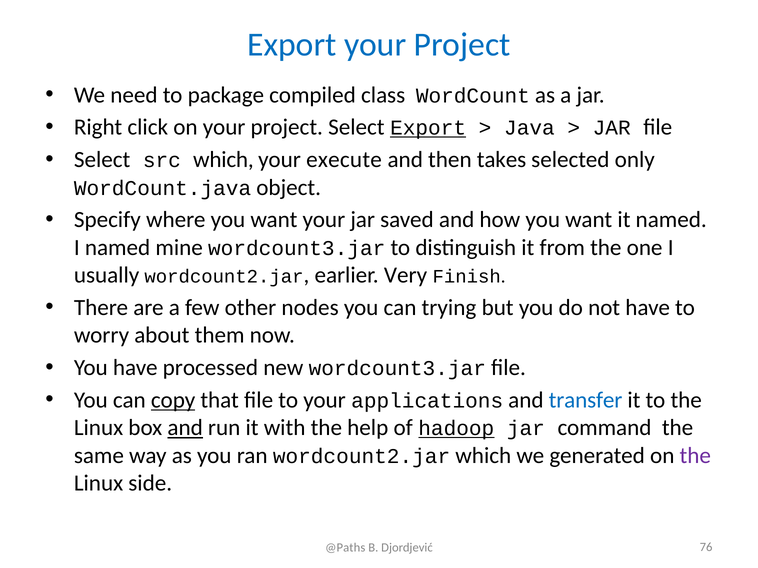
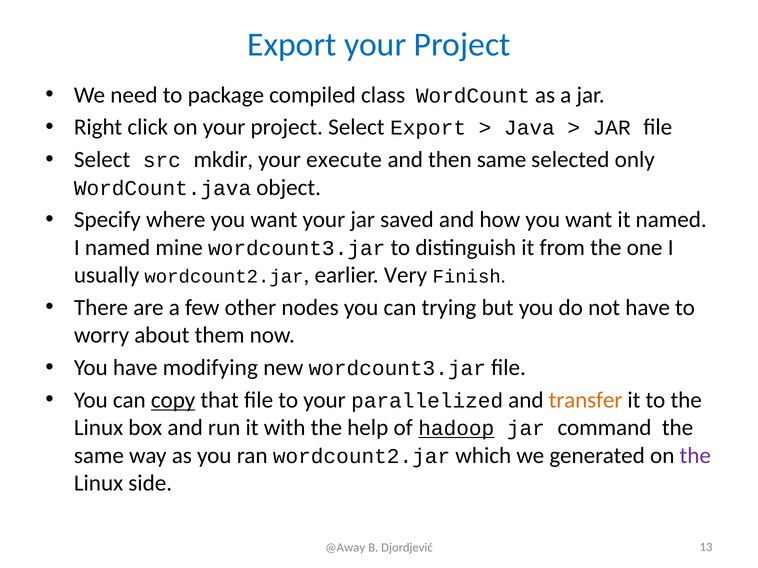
Export at (428, 128) underline: present -> none
src which: which -> mkdir
then takes: takes -> same
processed: processed -> modifying
applications: applications -> parallelized
transfer colour: blue -> orange
and at (185, 428) underline: present -> none
@Paths: @Paths -> @Away
76: 76 -> 13
